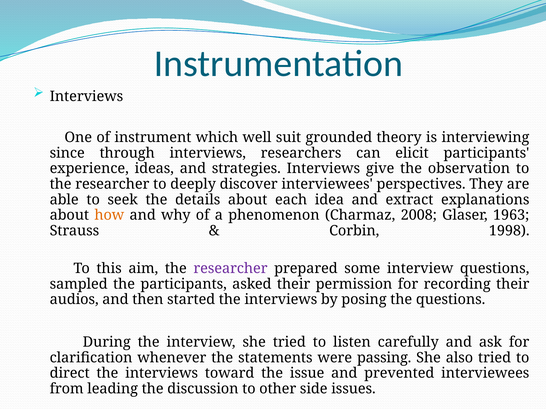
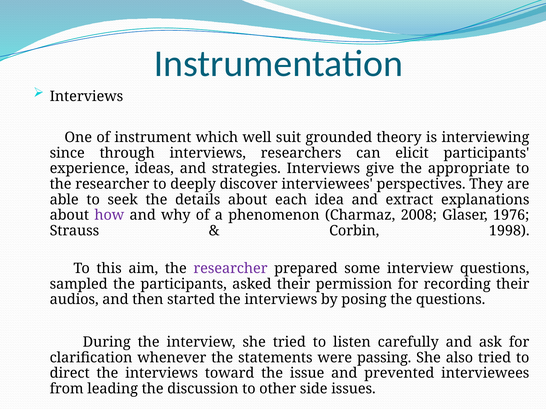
observation: observation -> appropriate
how colour: orange -> purple
1963: 1963 -> 1976
